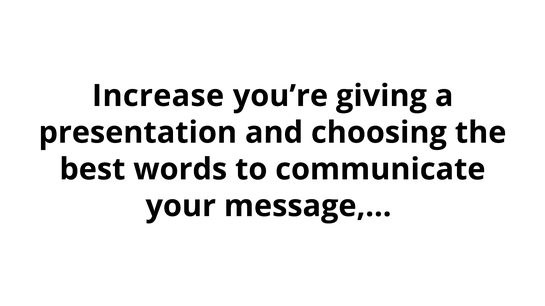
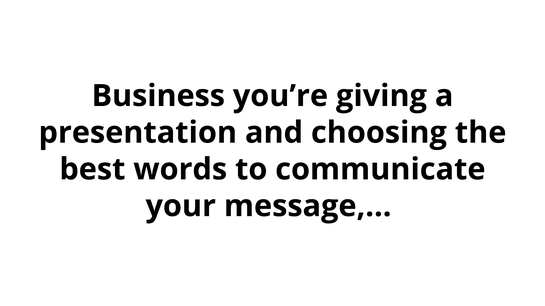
Increase: Increase -> Business
